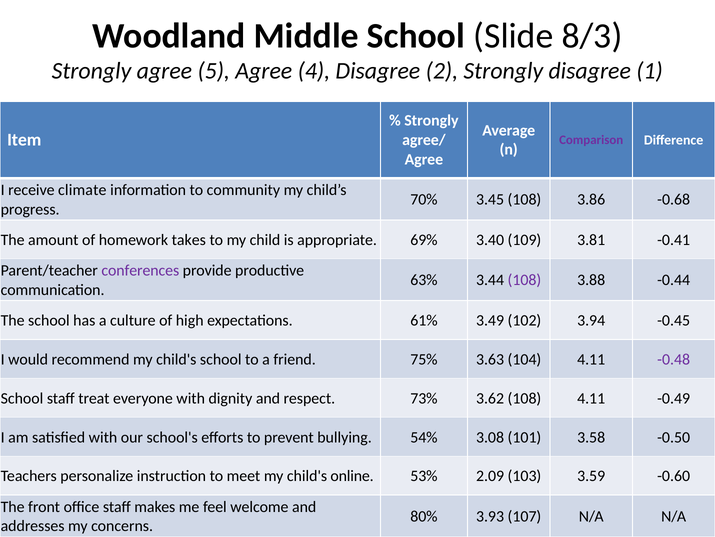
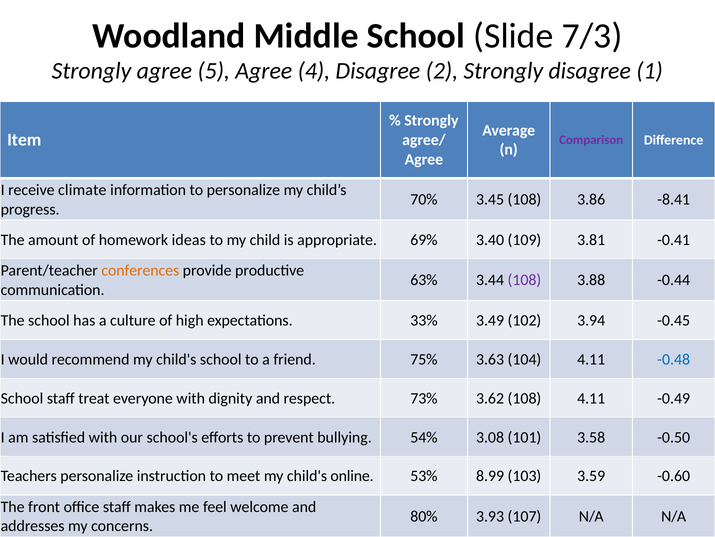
8/3: 8/3 -> 7/3
to community: community -> personalize
-0.68: -0.68 -> -8.41
takes: takes -> ideas
conferences colour: purple -> orange
61%: 61% -> 33%
-0.48 colour: purple -> blue
2.09: 2.09 -> 8.99
